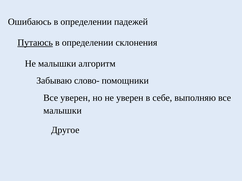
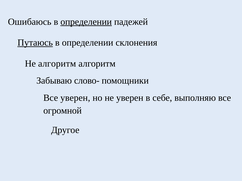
определении at (86, 22) underline: none -> present
Не малышки: малышки -> алгоритм
малышки at (62, 111): малышки -> огромной
